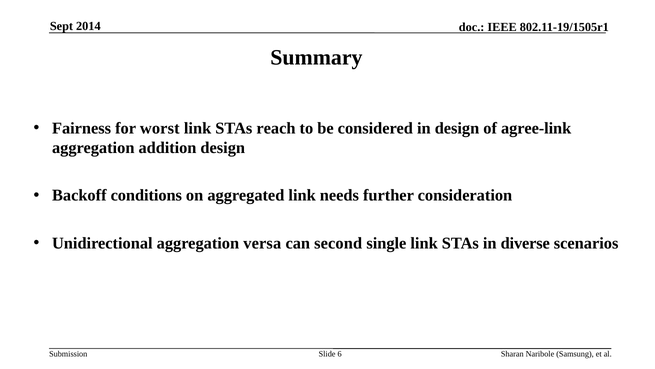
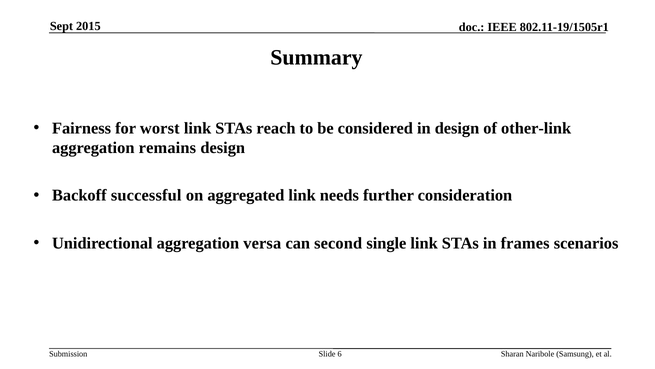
2014: 2014 -> 2015
agree-link: agree-link -> other-link
addition: addition -> remains
conditions: conditions -> successful
diverse: diverse -> frames
